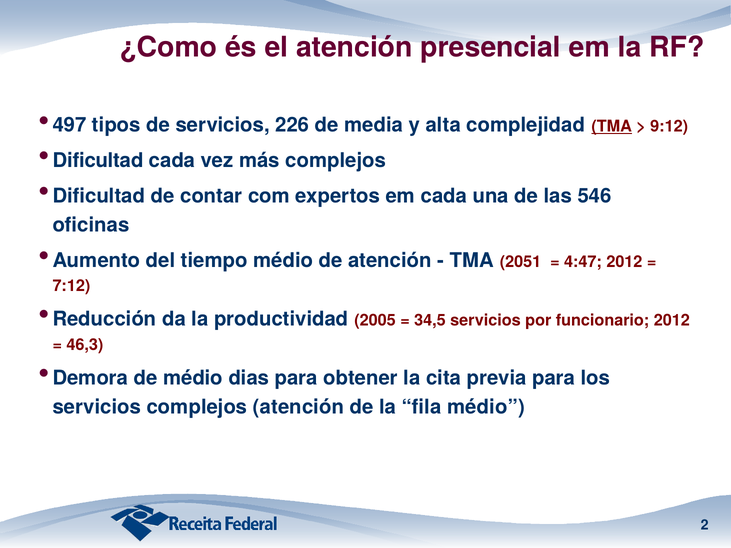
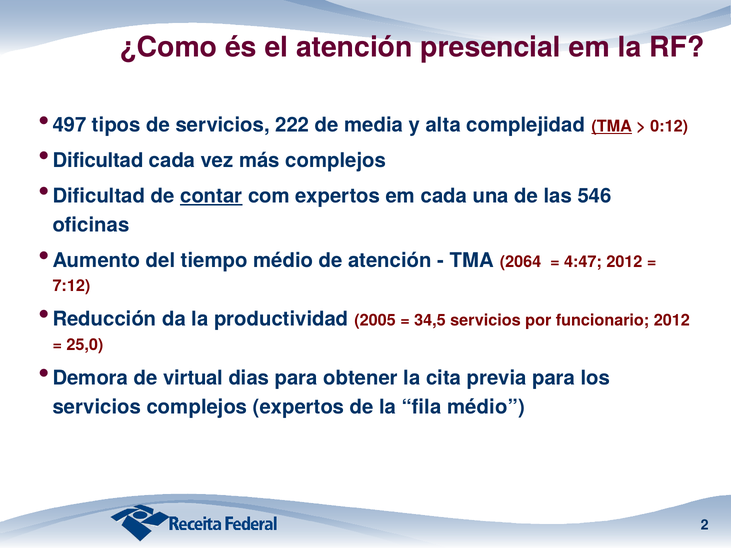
226: 226 -> 222
9:12: 9:12 -> 0:12
contar underline: none -> present
2051: 2051 -> 2064
46,3: 46,3 -> 25,0
de médio: médio -> virtual
complejos atención: atención -> expertos
